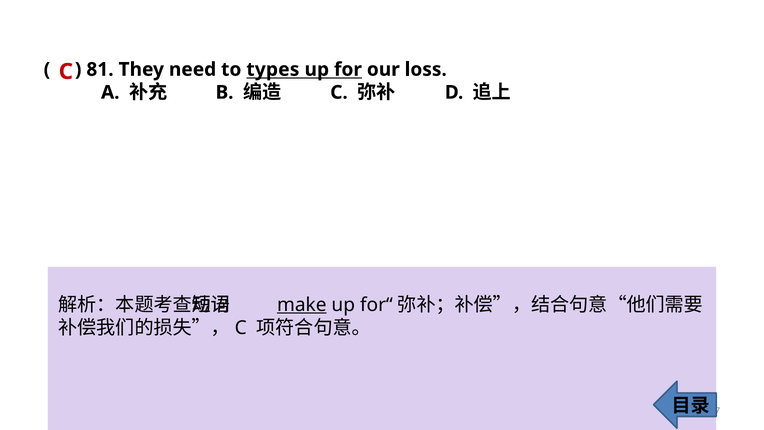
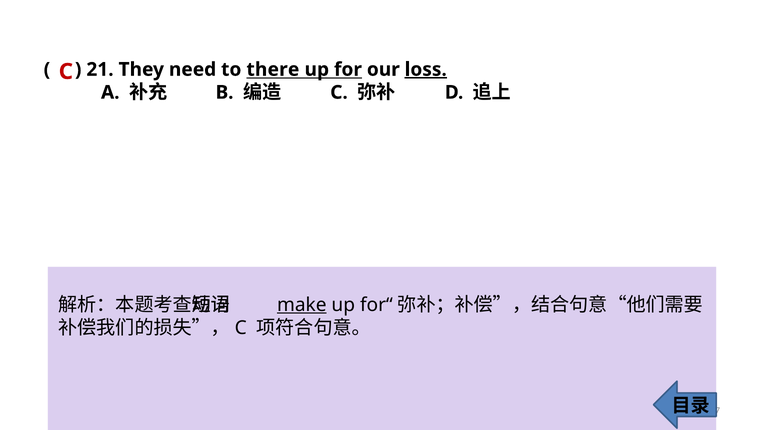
81: 81 -> 21
types: types -> there
loss underline: none -> present
